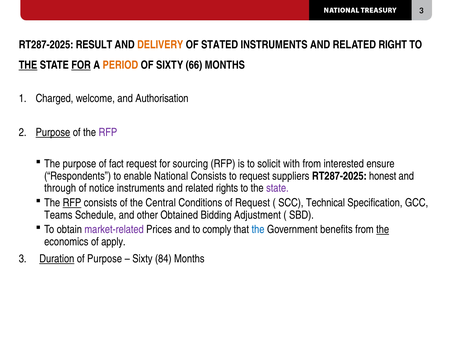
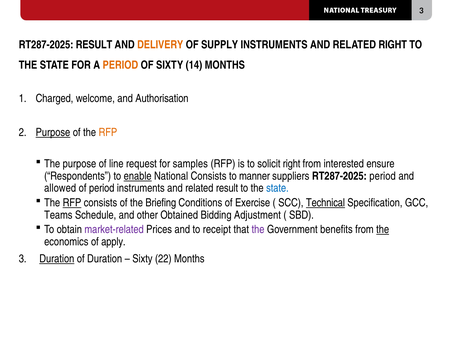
STATED: STATED -> SUPPLY
THE at (28, 65) underline: present -> none
FOR at (81, 65) underline: present -> none
66: 66 -> 14
RFP at (108, 132) colour: purple -> orange
fact: fact -> line
sourcing: sourcing -> samples
solicit with: with -> right
enable underline: none -> present
to request: request -> manner
RT287-2025 honest: honest -> period
through: through -> allowed
of notice: notice -> period
related rights: rights -> result
state at (277, 188) colour: purple -> blue
Central: Central -> Briefing
of Request: Request -> Exercise
Technical underline: none -> present
comply: comply -> receipt
the at (258, 230) colour: blue -> purple
of Purpose: Purpose -> Duration
84: 84 -> 22
